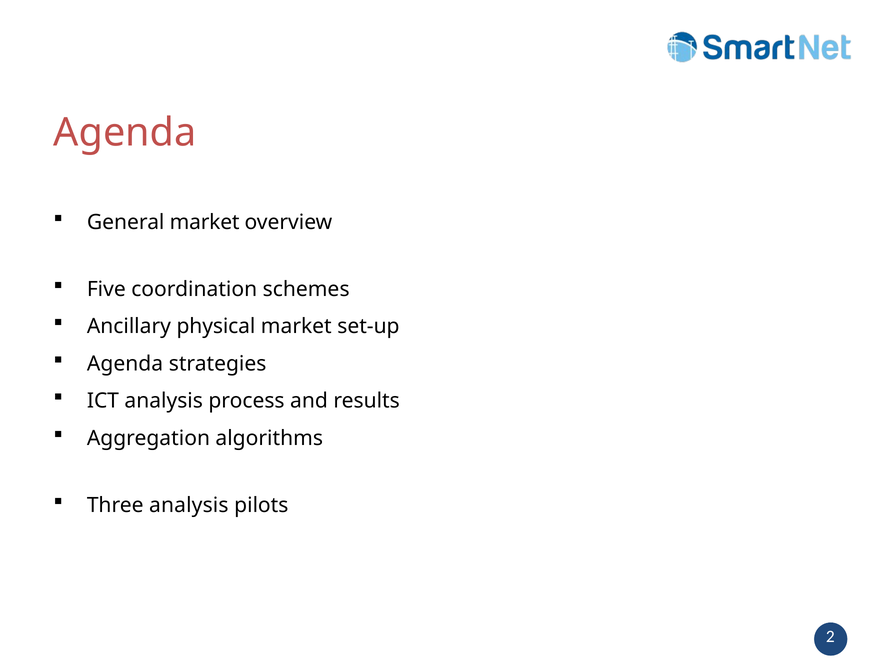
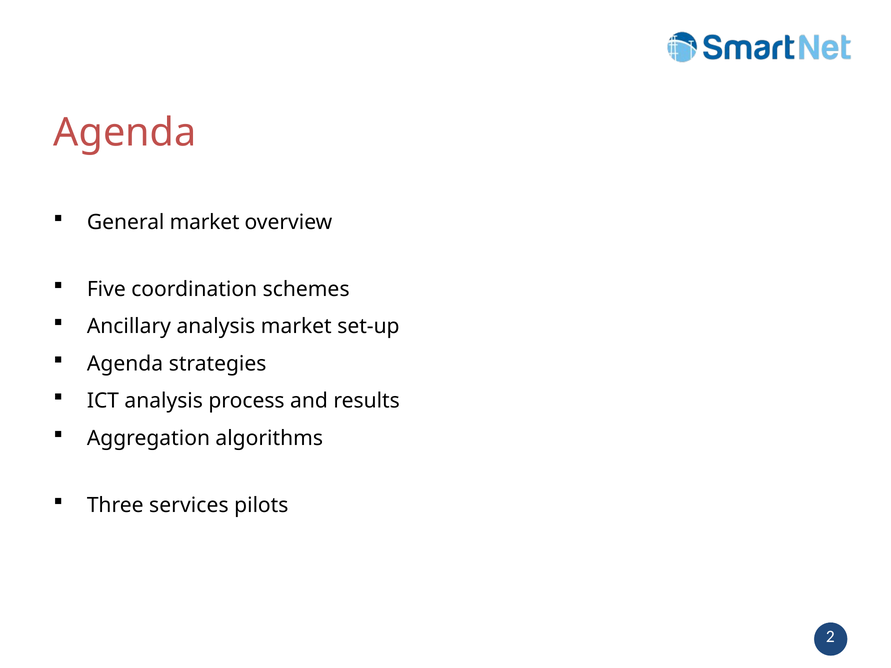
Ancillary physical: physical -> analysis
Three analysis: analysis -> services
